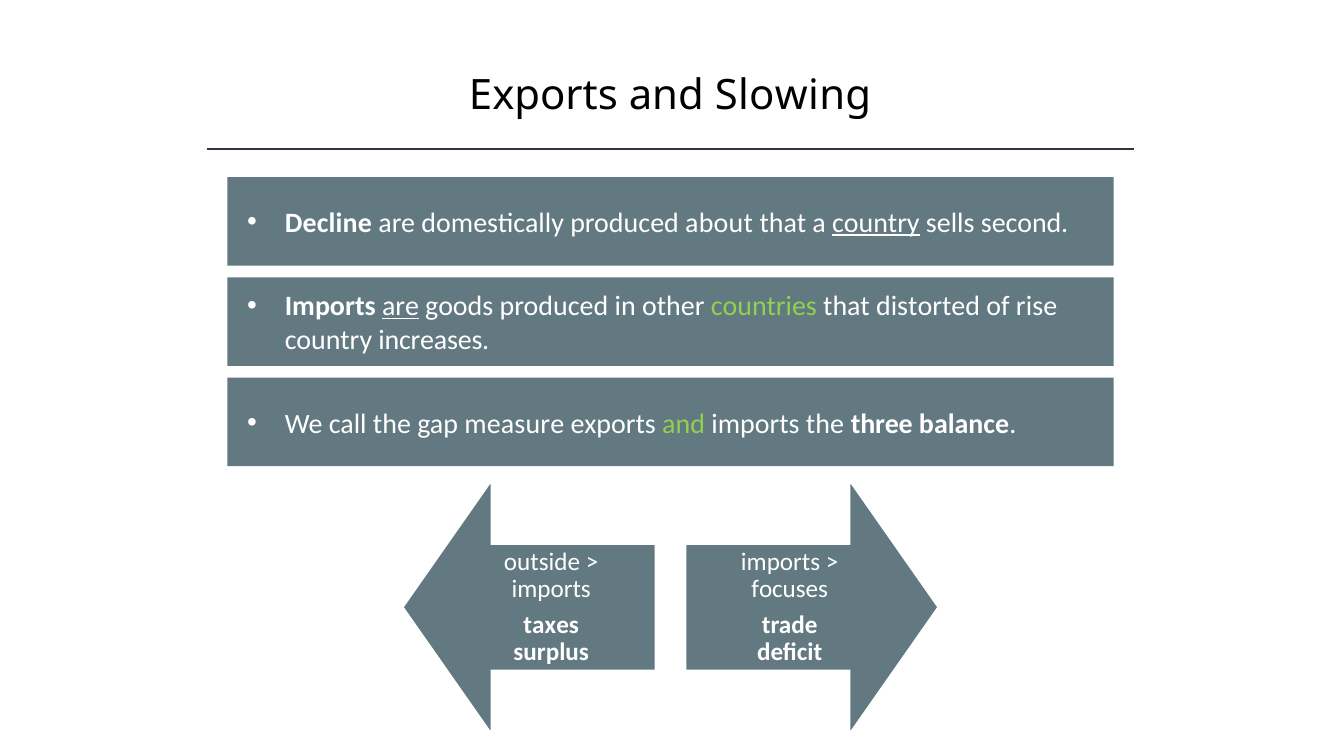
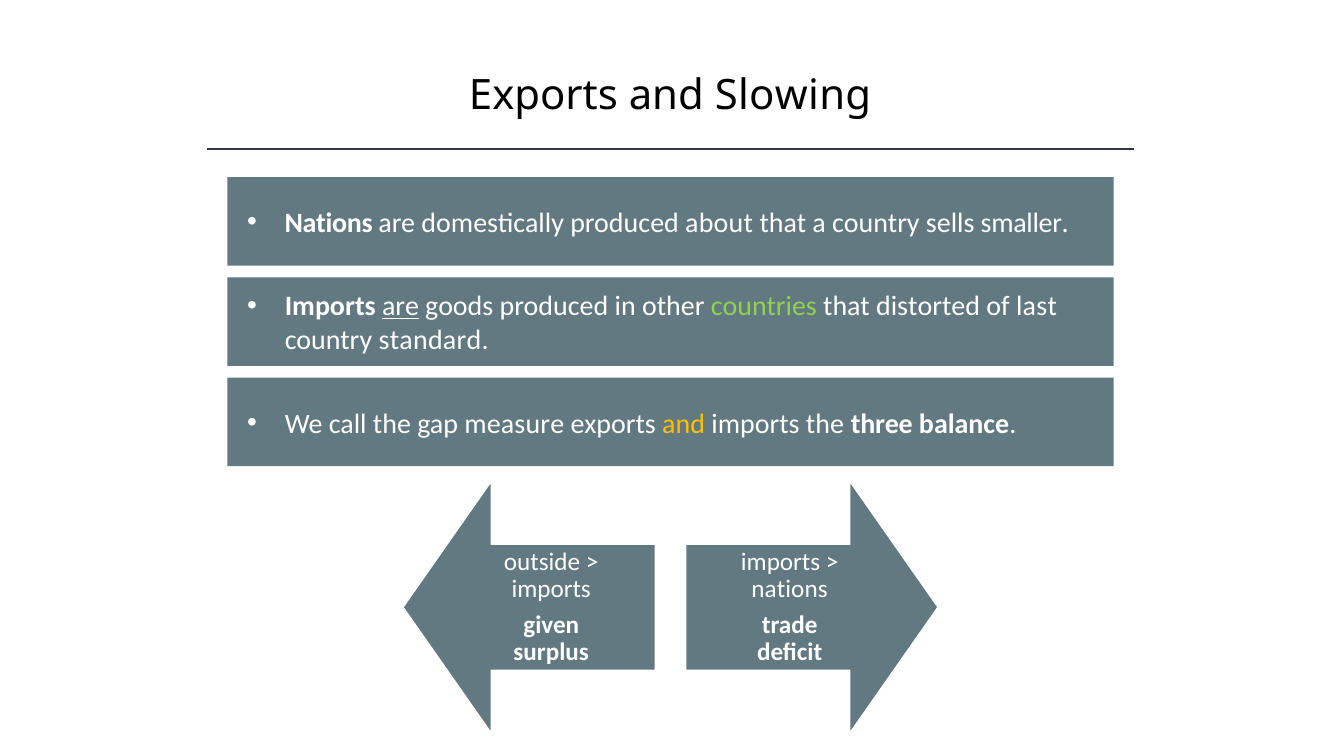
Decline at (328, 223): Decline -> Nations
country at (876, 223) underline: present -> none
second: second -> smaller
rise: rise -> last
increases: increases -> standard
and at (684, 424) colour: light green -> yellow
focuses at (790, 589): focuses -> nations
taxes: taxes -> given
